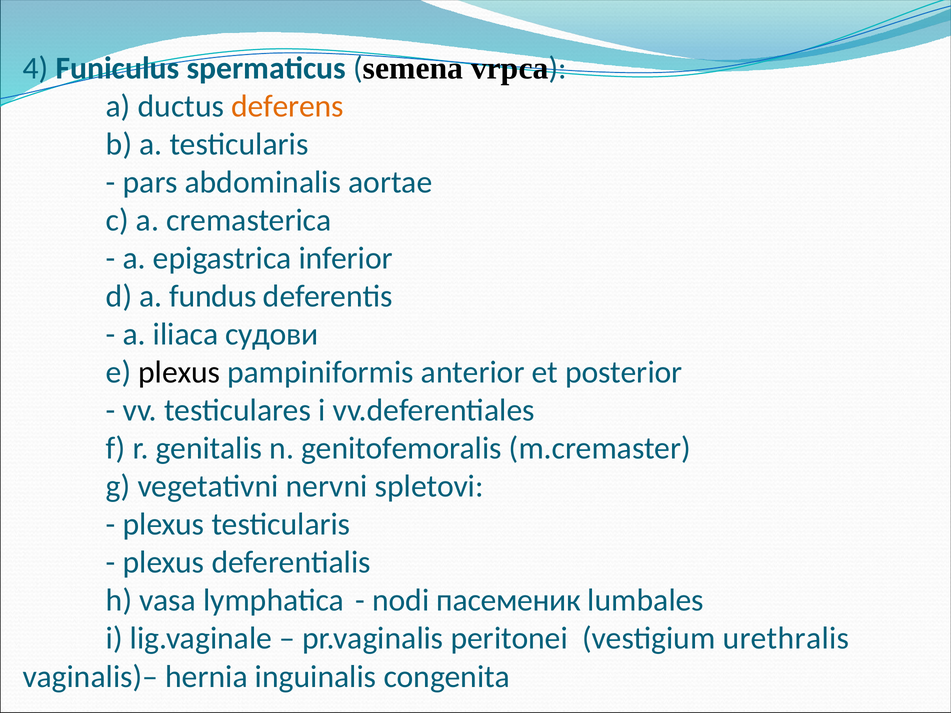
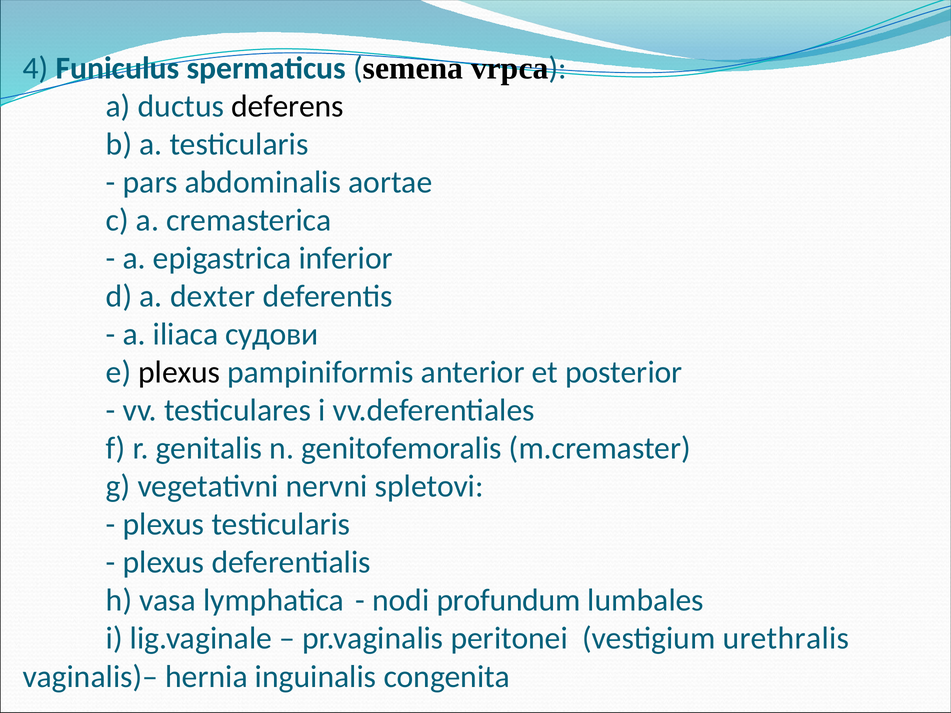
deferens colour: orange -> black
fundus: fundus -> dexter
пасеменик: пасеменик -> profundum
